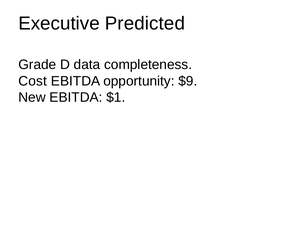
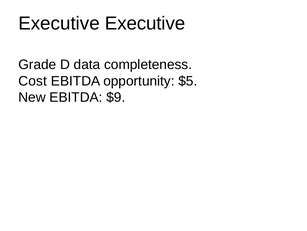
Executive Predicted: Predicted -> Executive
$9: $9 -> $5
$1: $1 -> $9
